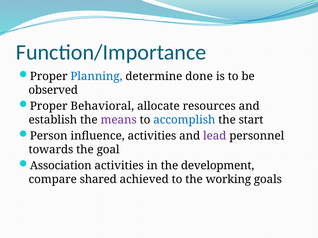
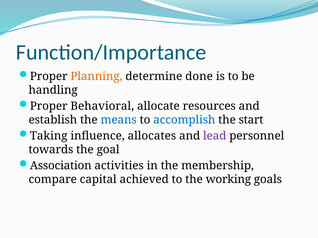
Planning colour: blue -> orange
observed: observed -> handling
means colour: purple -> blue
Person: Person -> Taking
influence activities: activities -> allocates
development: development -> membership
shared: shared -> capital
